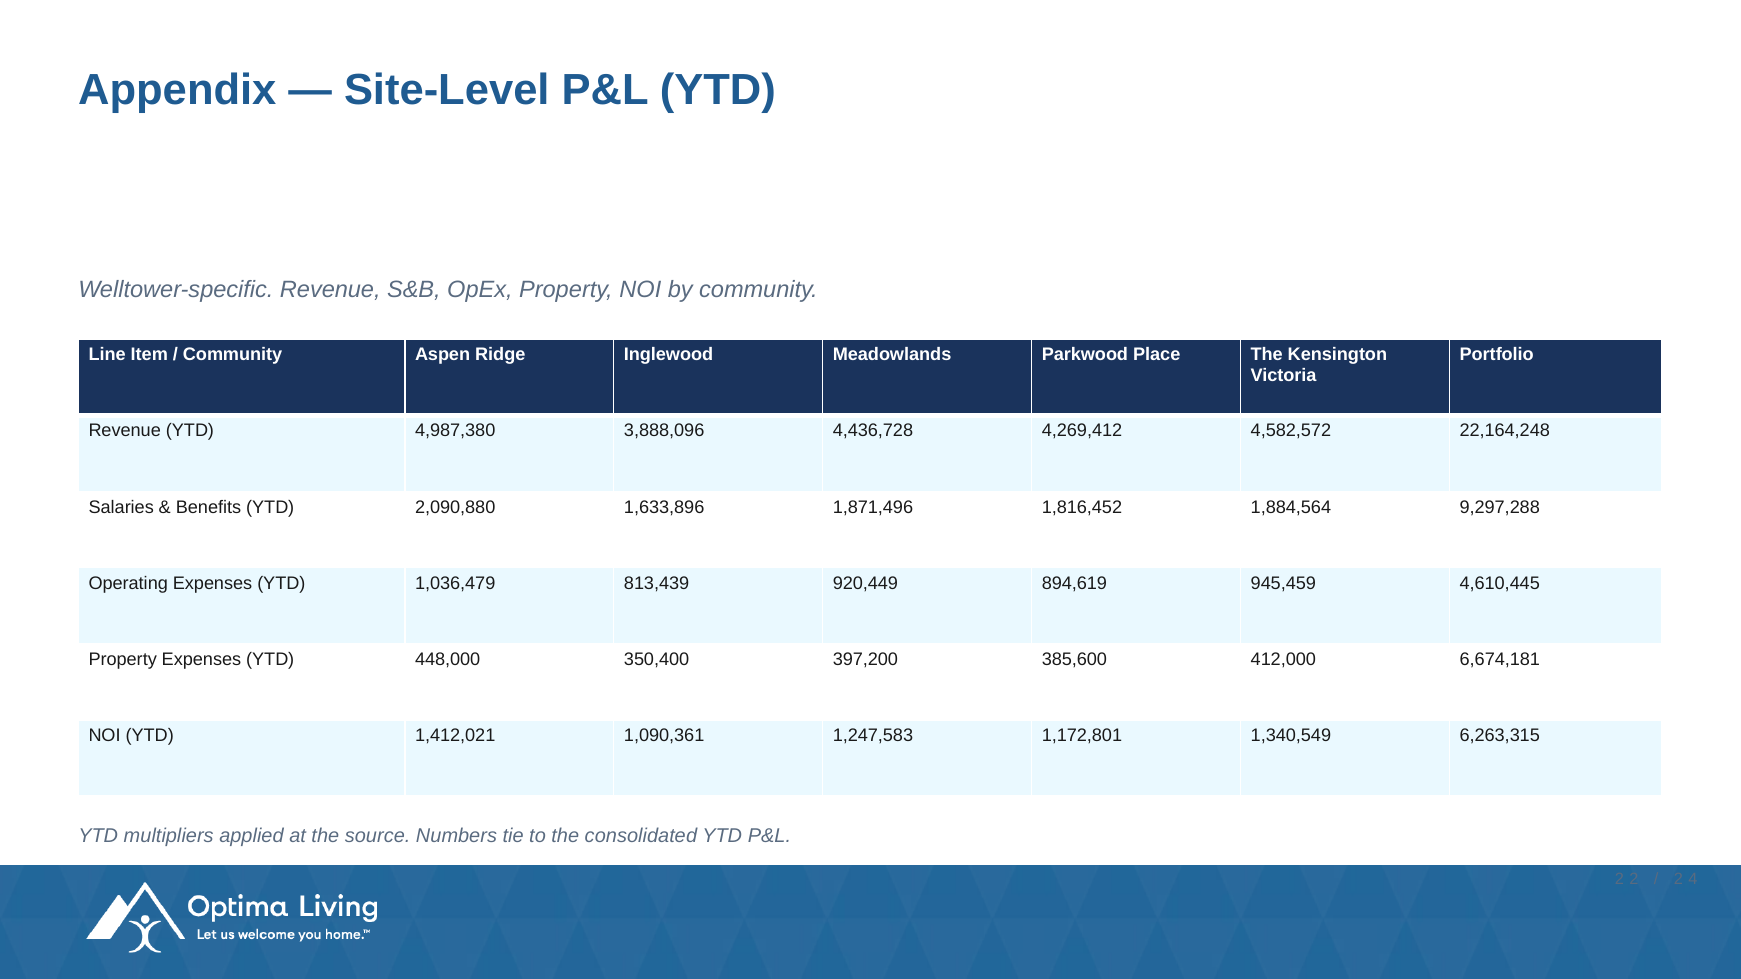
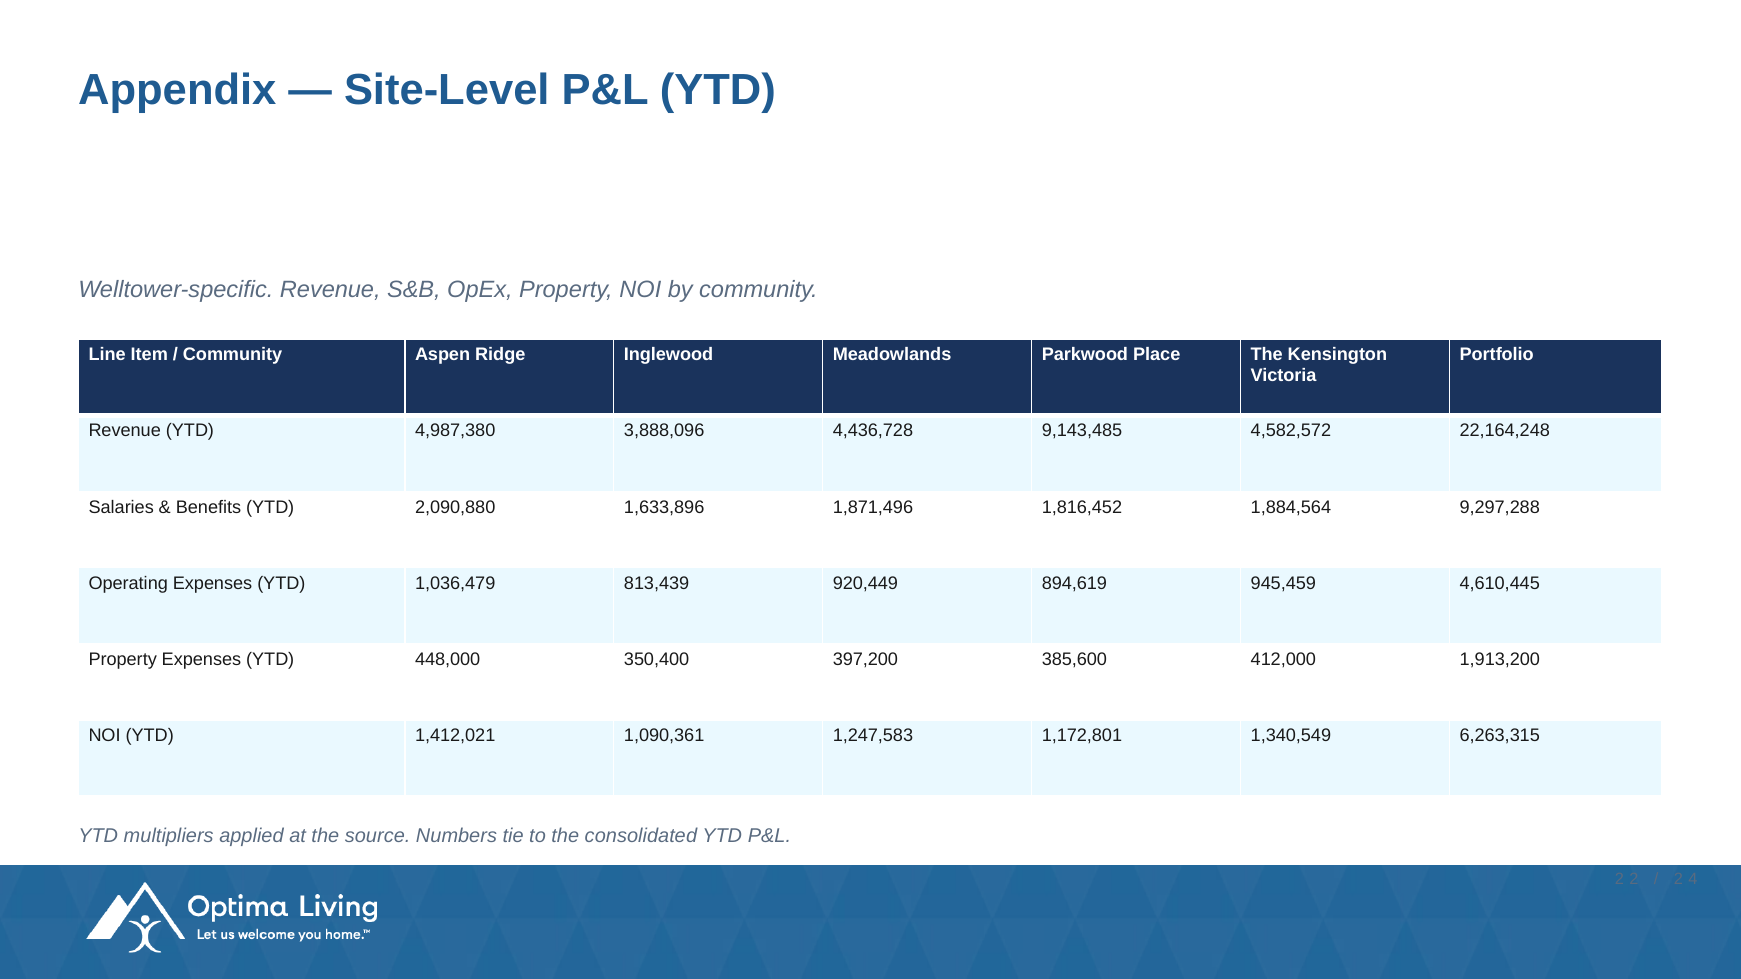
4,269,412: 4,269,412 -> 9,143,485
6,674,181: 6,674,181 -> 1,913,200
